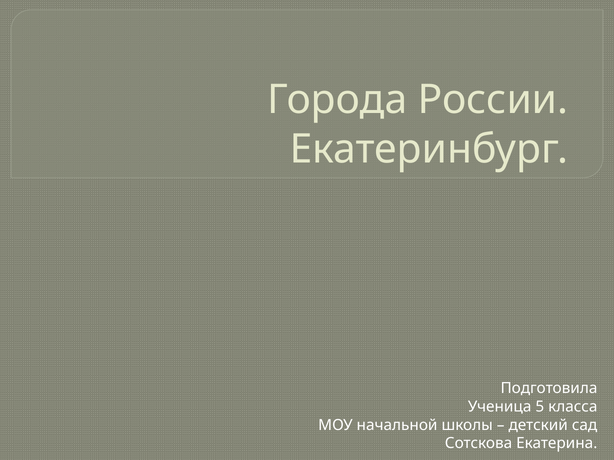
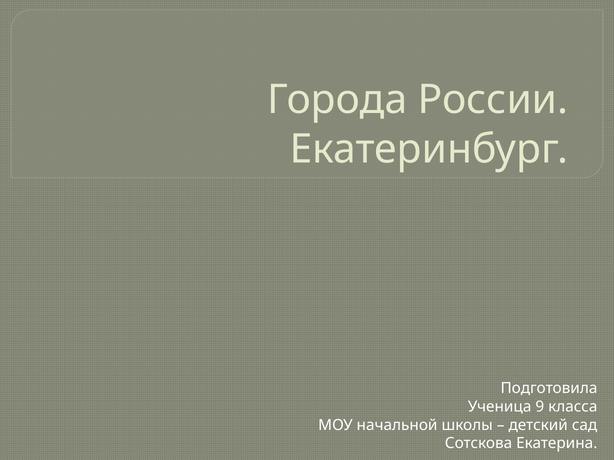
5: 5 -> 9
